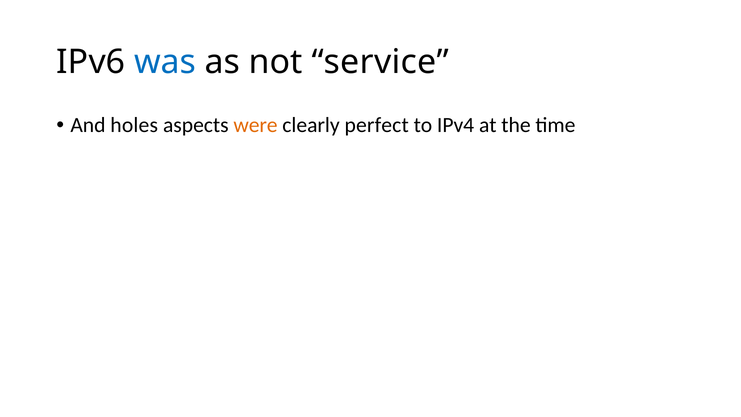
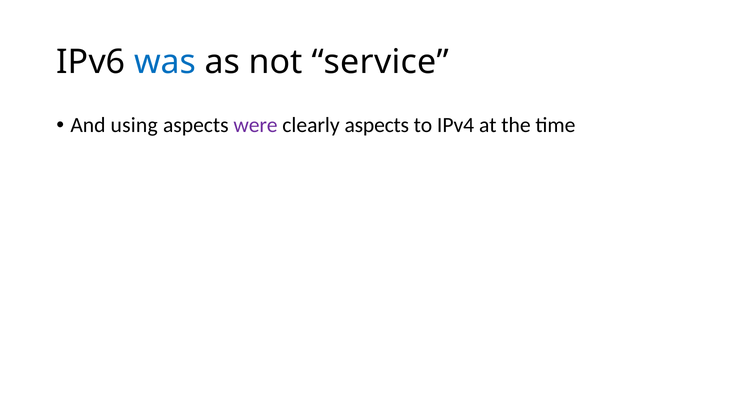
holes: holes -> using
were colour: orange -> purple
clearly perfect: perfect -> aspects
